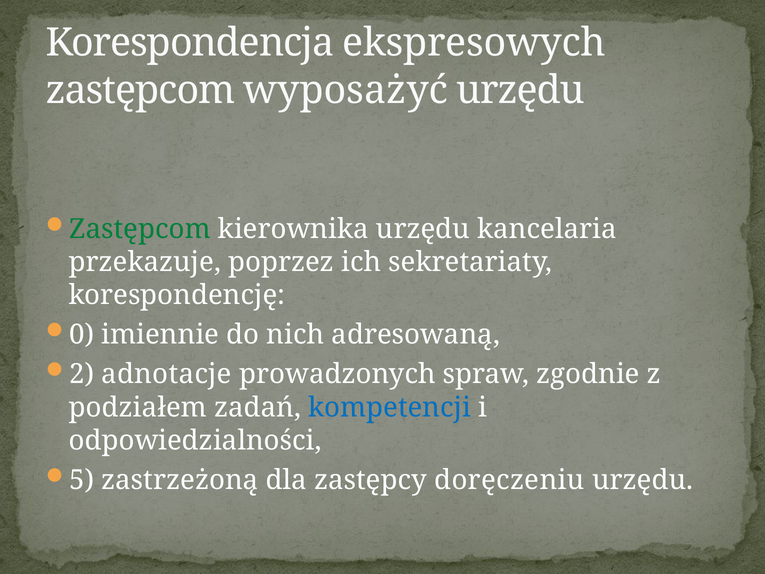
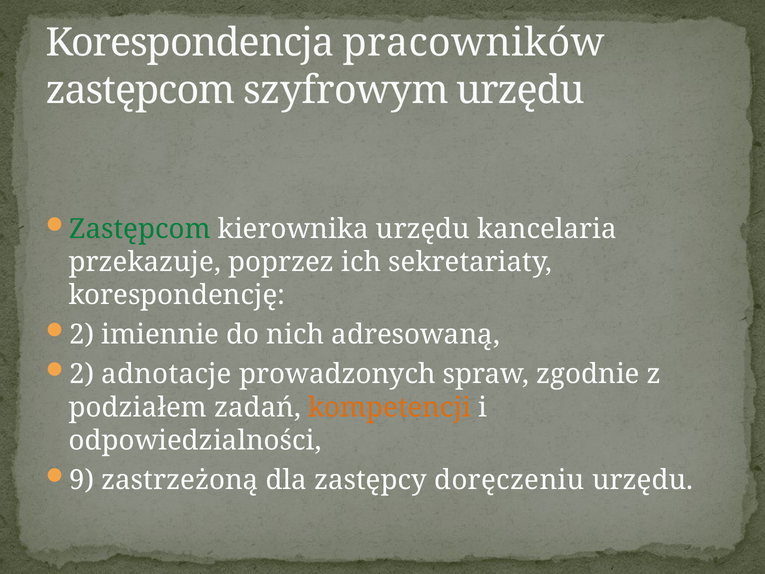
ekspresowych: ekspresowych -> pracowników
wyposażyć: wyposażyć -> szyfrowym
0 at (82, 335): 0 -> 2
kompetencji colour: blue -> orange
5: 5 -> 9
